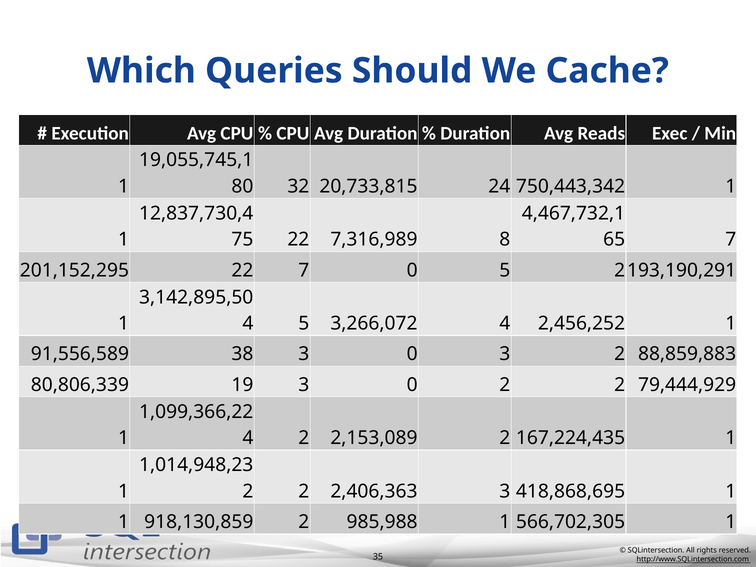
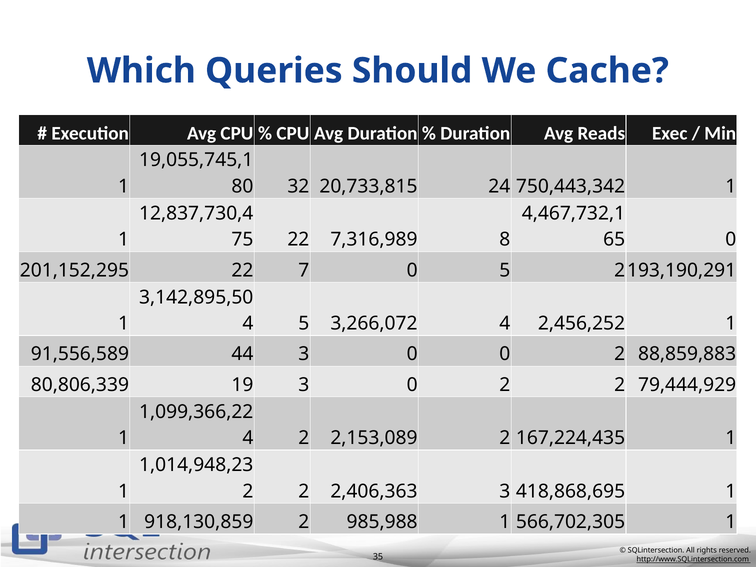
7 at (731, 240): 7 -> 0
38: 38 -> 44
0 3: 3 -> 0
